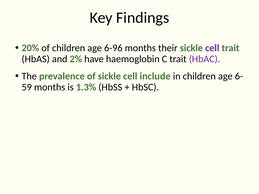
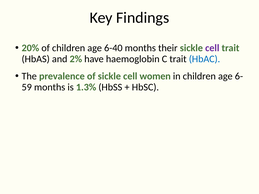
6-96: 6-96 -> 6-40
HbAC colour: purple -> blue
include: include -> women
